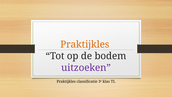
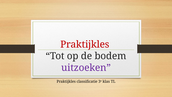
Praktijkles at (85, 44) colour: orange -> red
